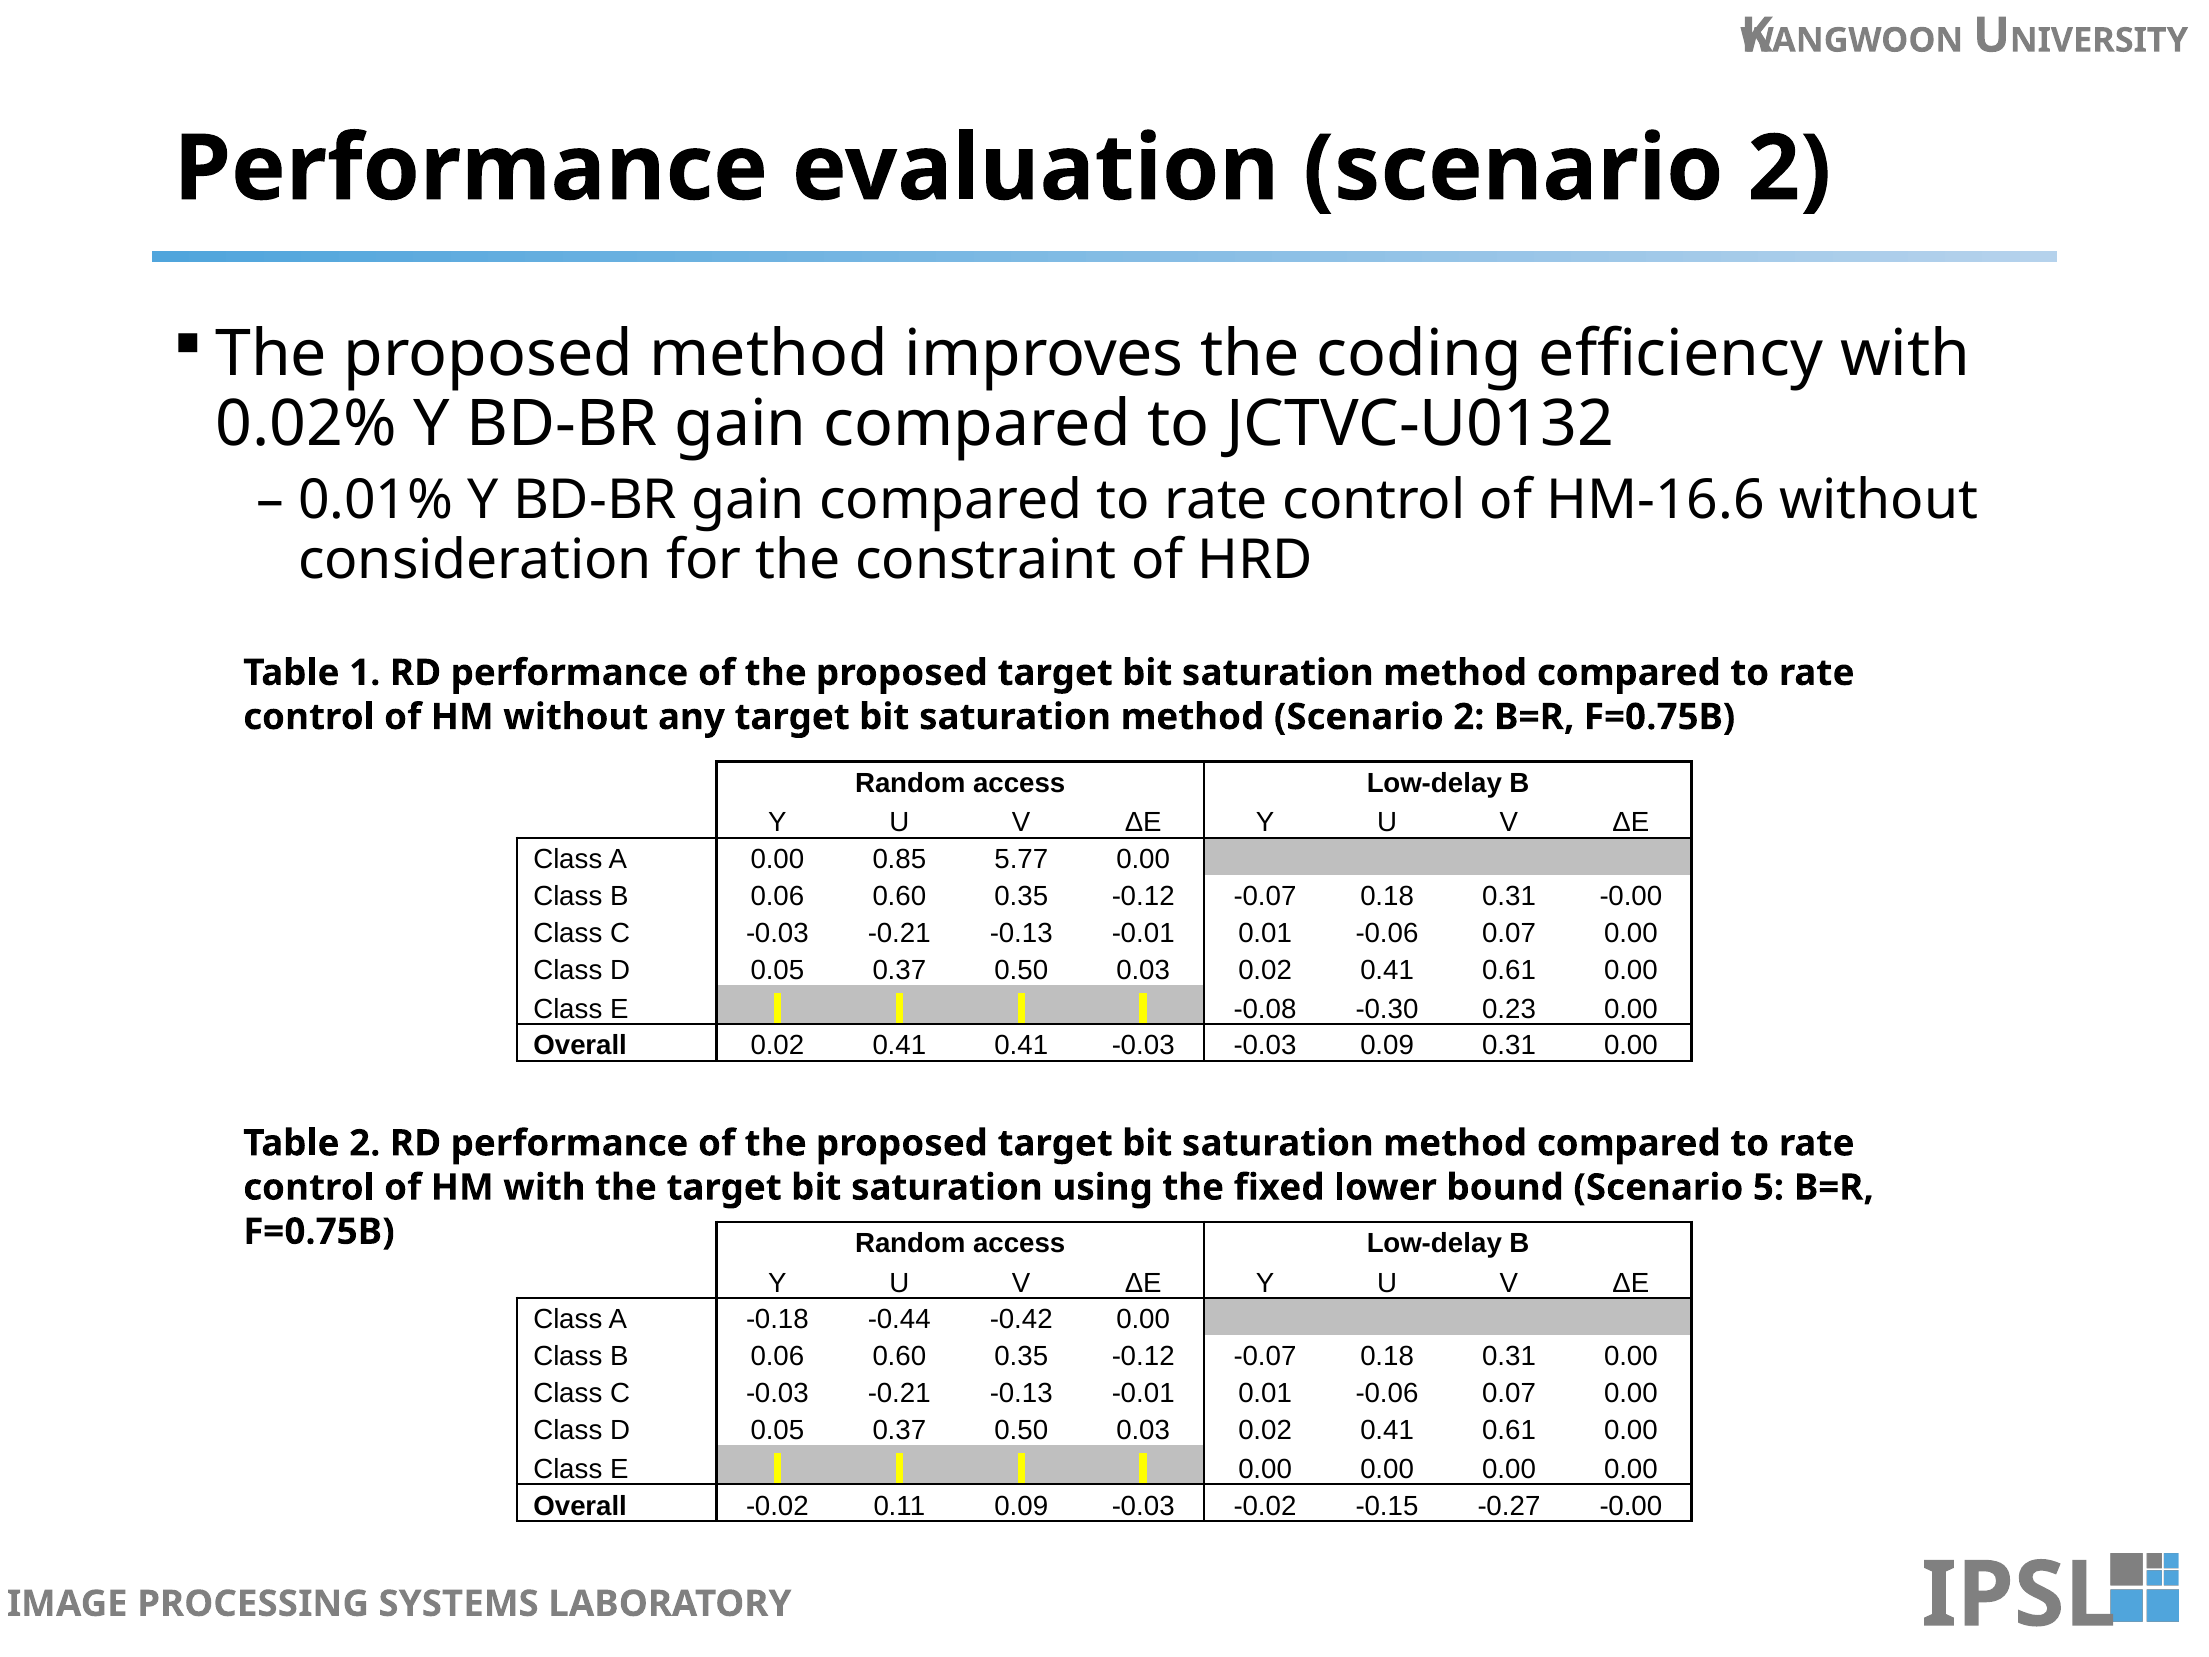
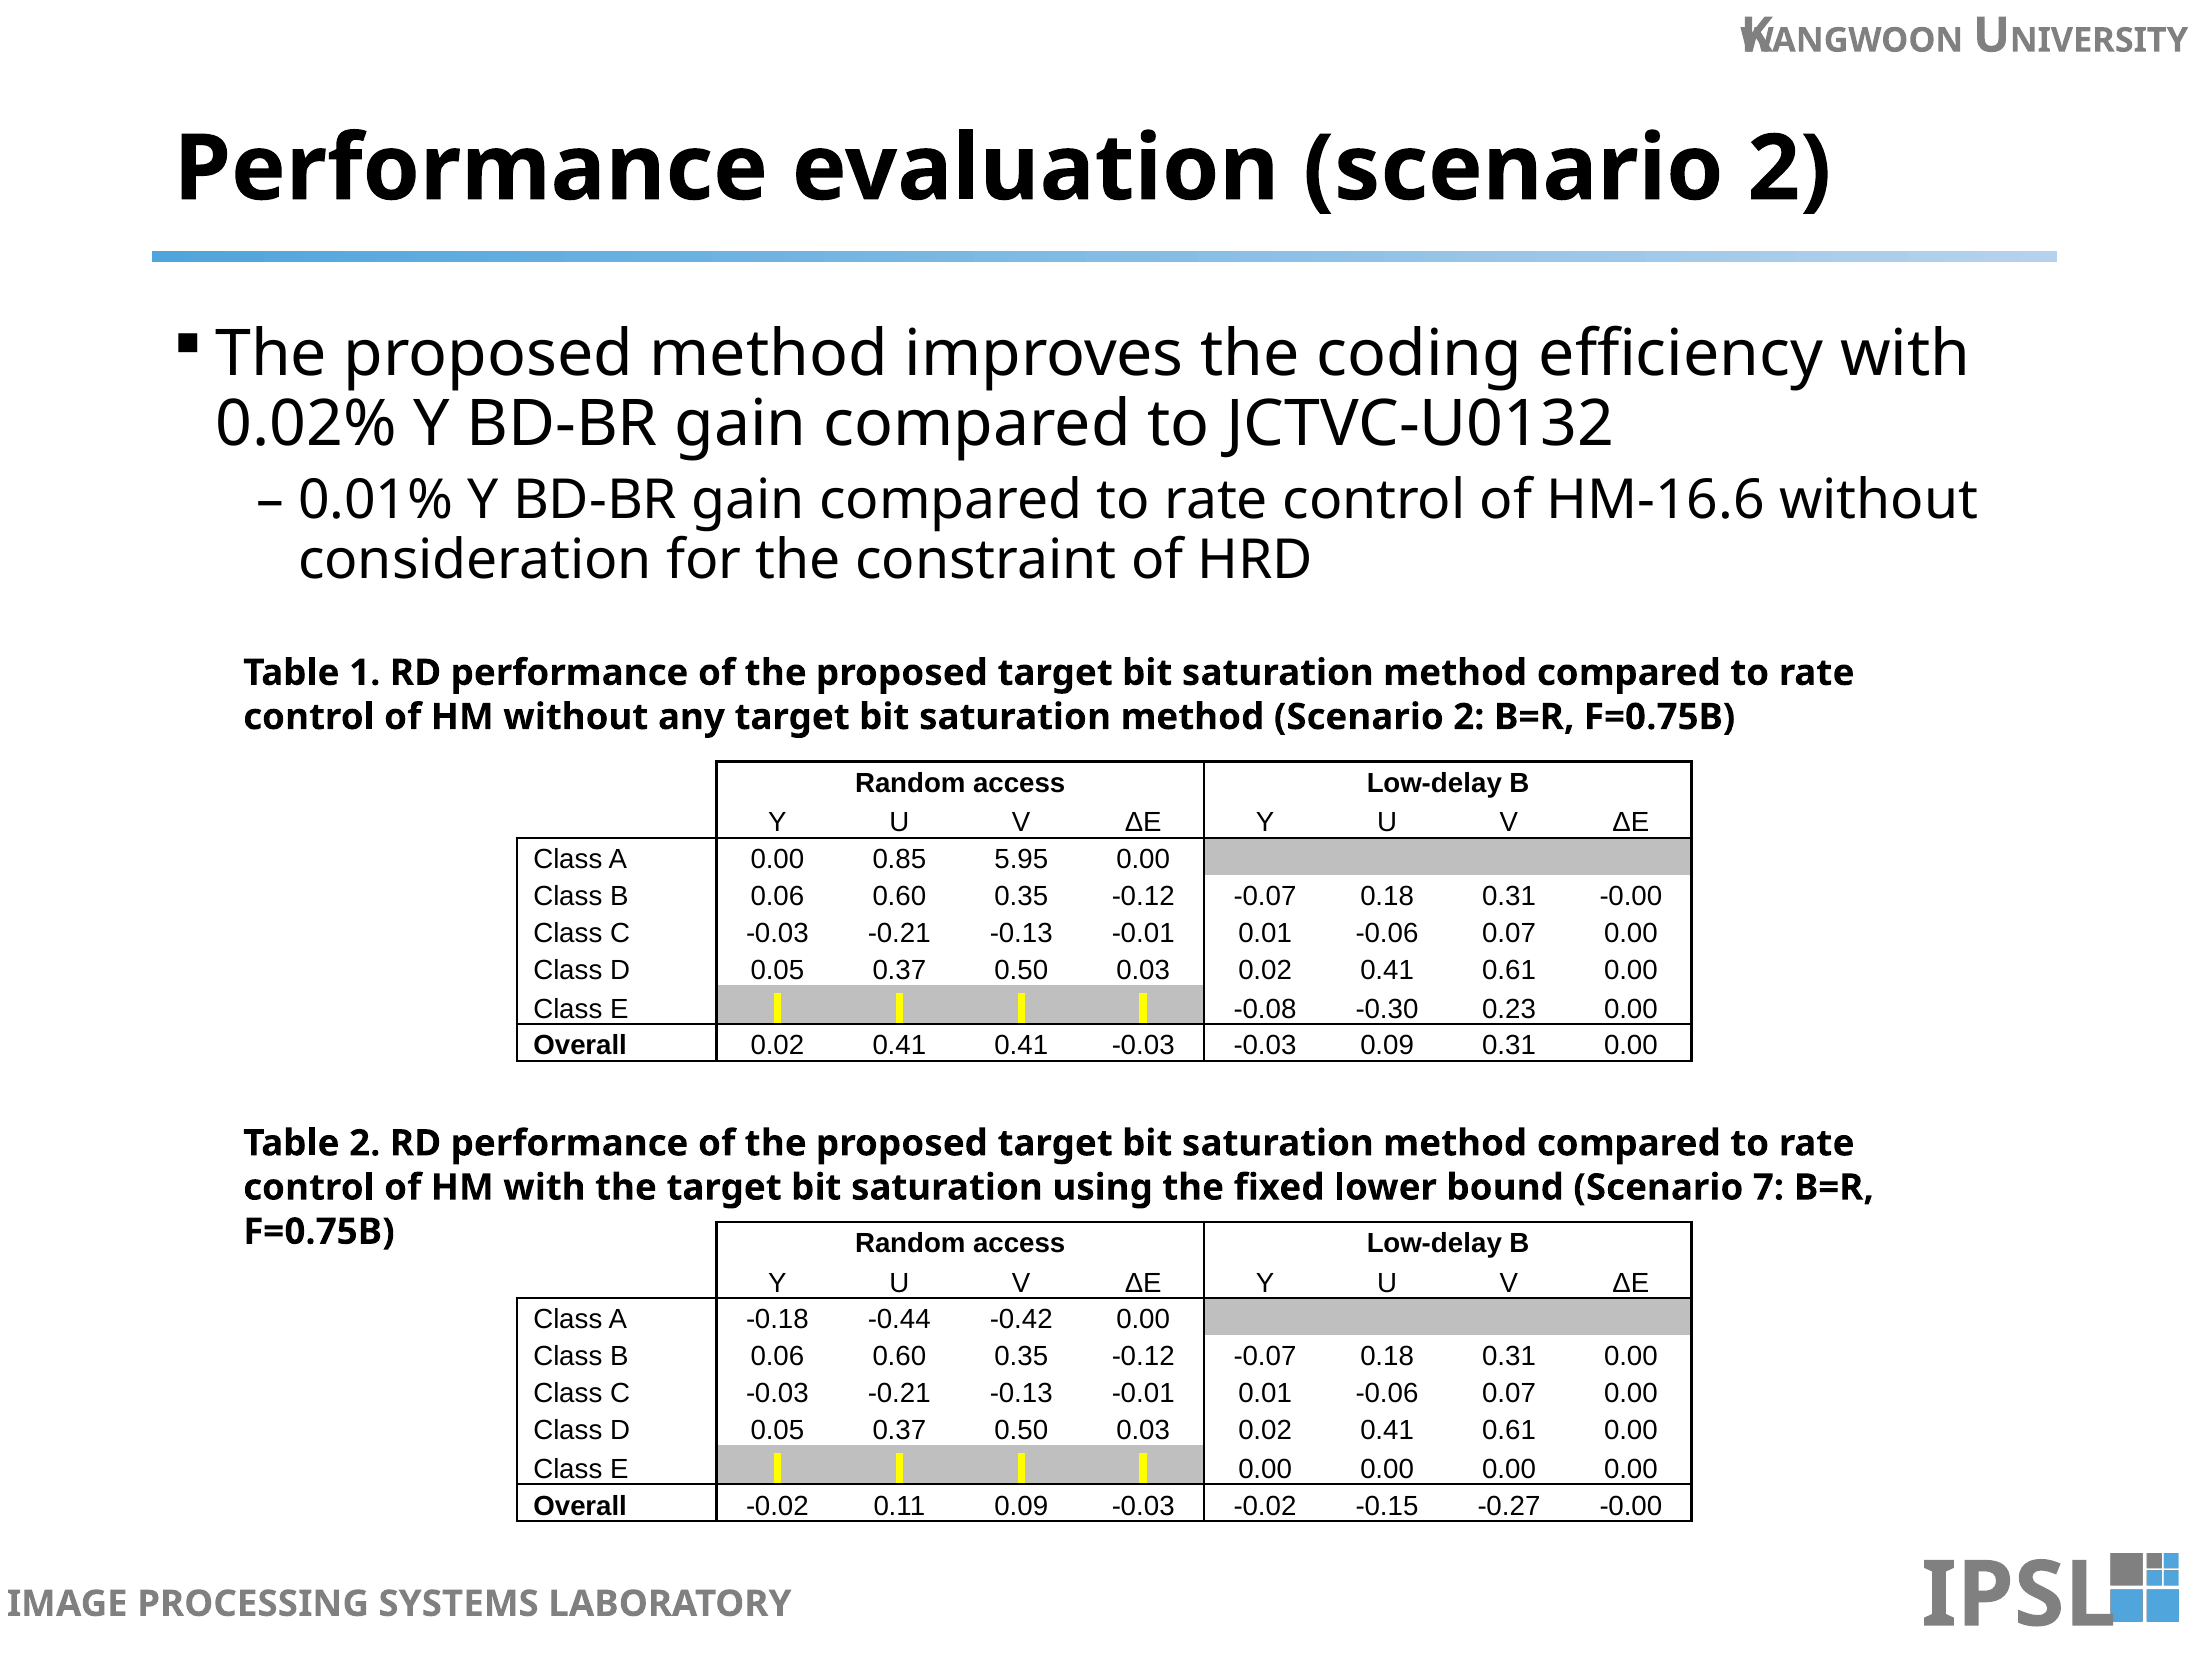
5.77: 5.77 -> 5.95
5: 5 -> 7
